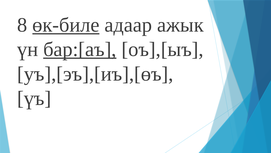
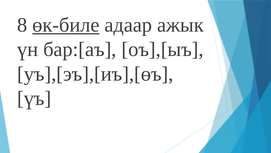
бар:[аъ underline: present -> none
